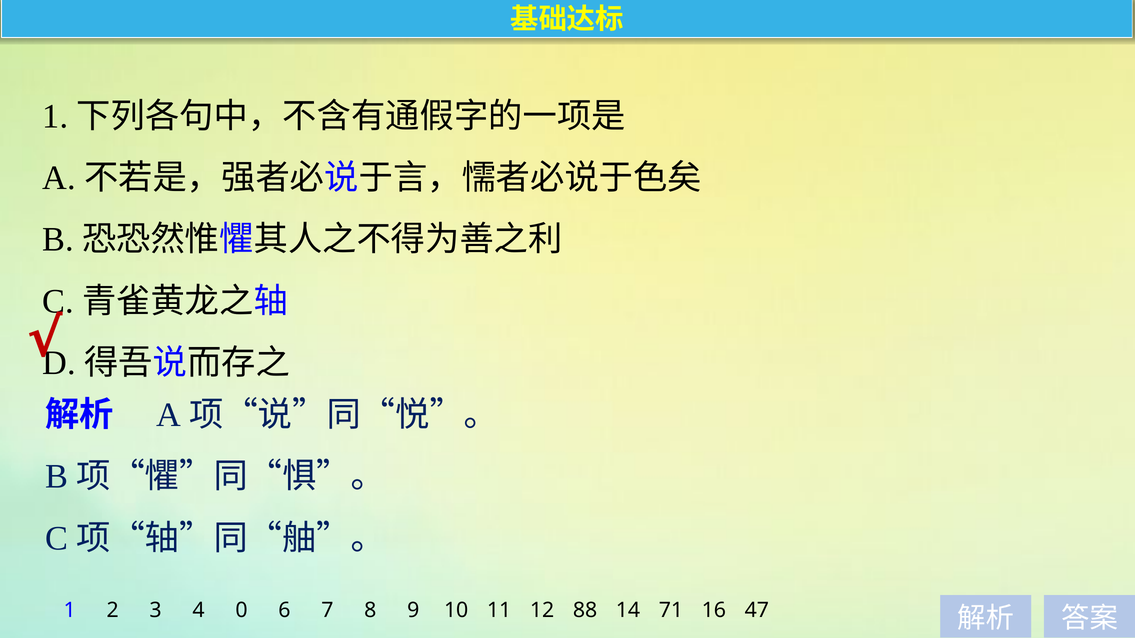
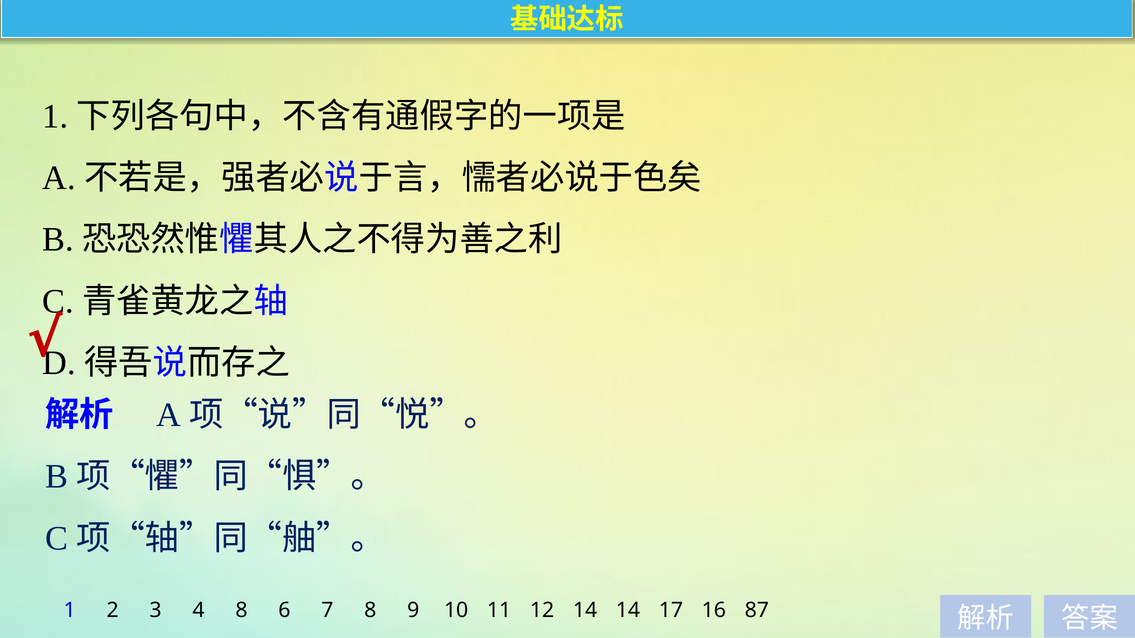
4 0: 0 -> 8
12 88: 88 -> 14
71: 71 -> 17
47: 47 -> 87
